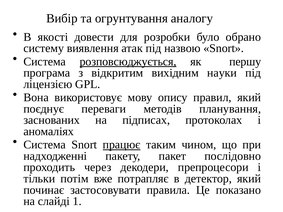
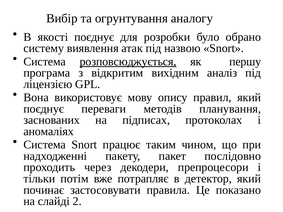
якості довести: довести -> поєднує
науки: науки -> аналіз
працює underline: present -> none
1: 1 -> 2
